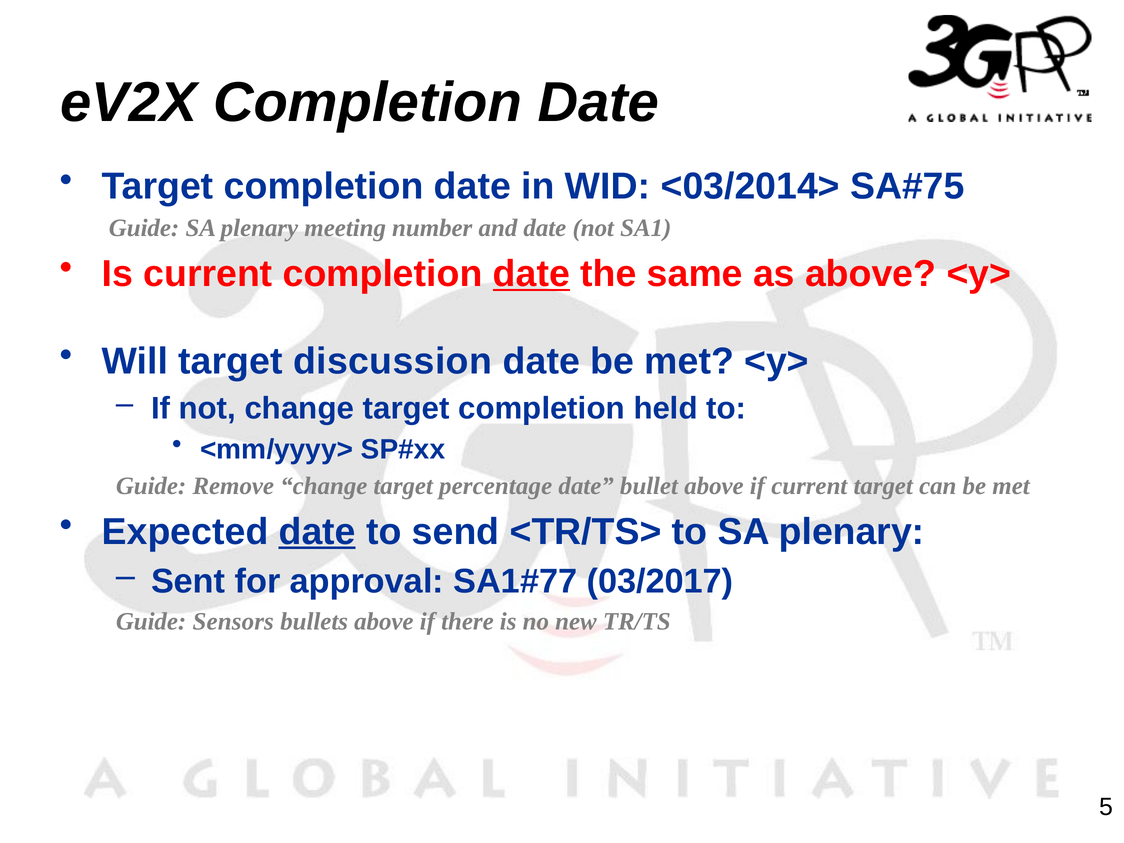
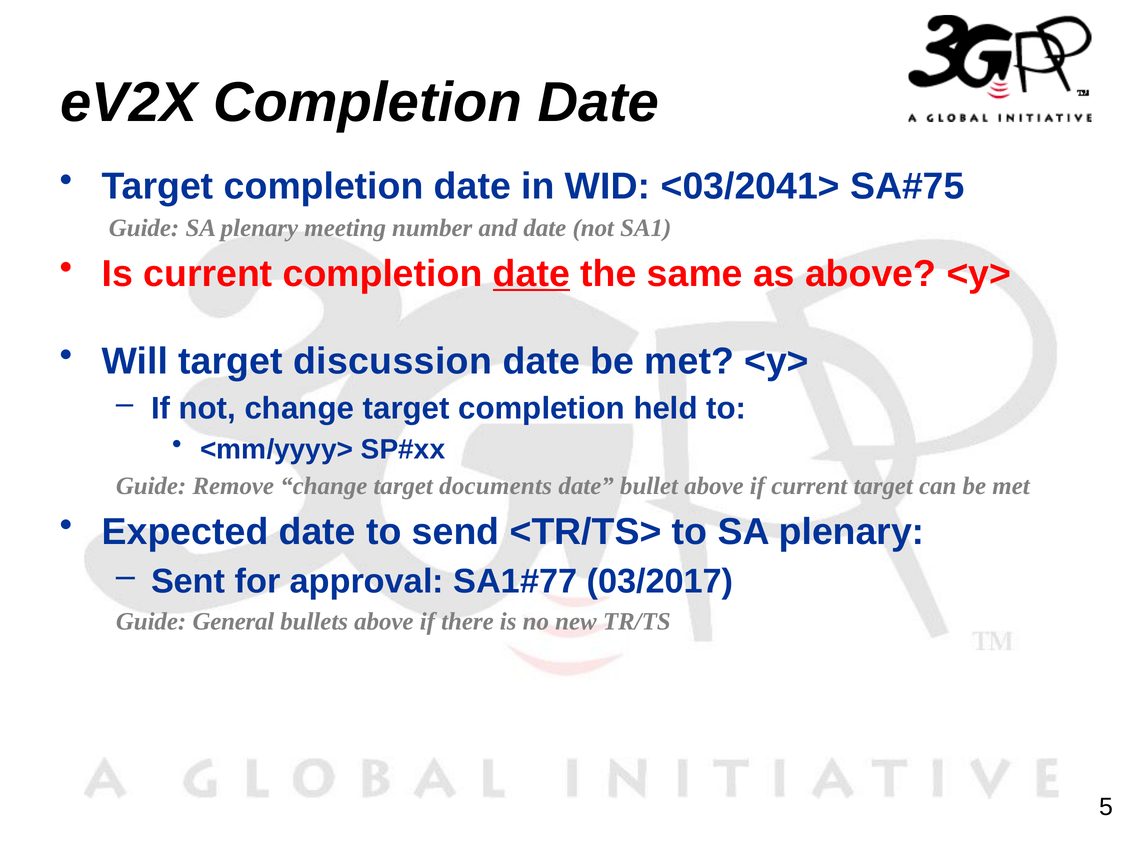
<03/2014>: <03/2014> -> <03/2041>
percentage: percentage -> documents
date at (317, 532) underline: present -> none
Sensors: Sensors -> General
